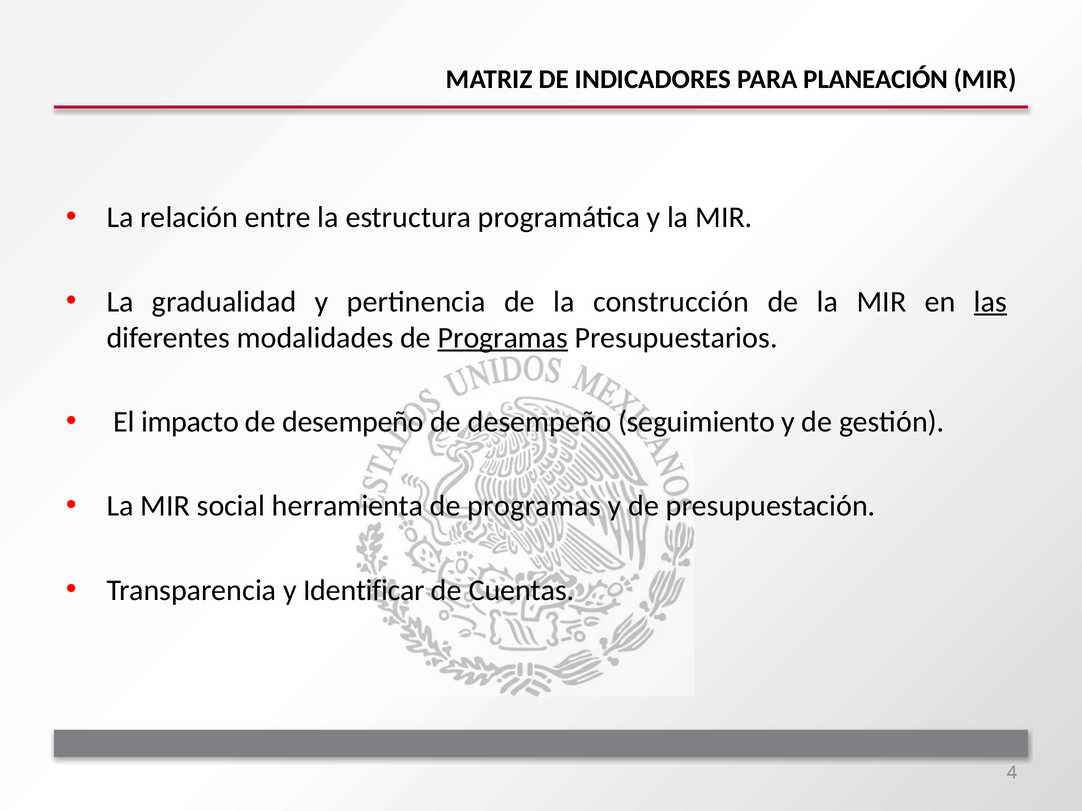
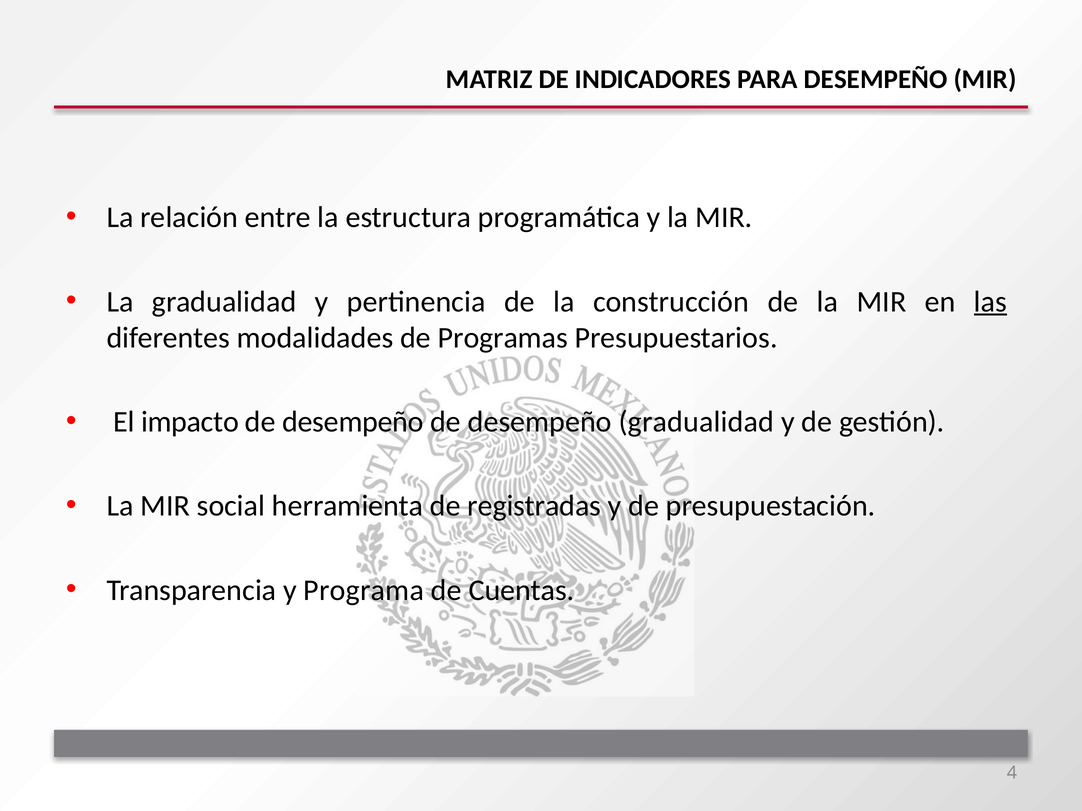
PARA PLANEACIÓN: PLANEACIÓN -> DESEMPEÑO
Programas at (503, 338) underline: present -> none
desempeño seguimiento: seguimiento -> gradualidad
herramienta de programas: programas -> registradas
Identificar: Identificar -> Programa
